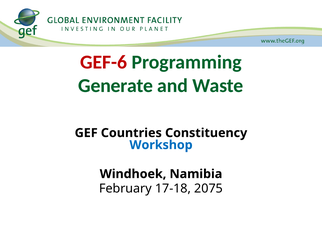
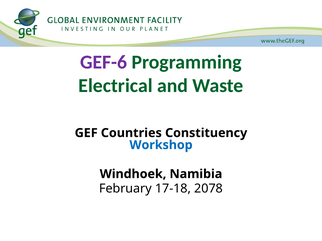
GEF-6 colour: red -> purple
Generate: Generate -> Electrical
2075: 2075 -> 2078
